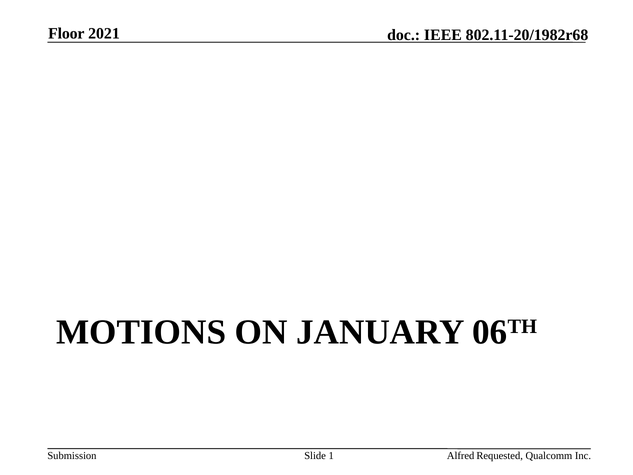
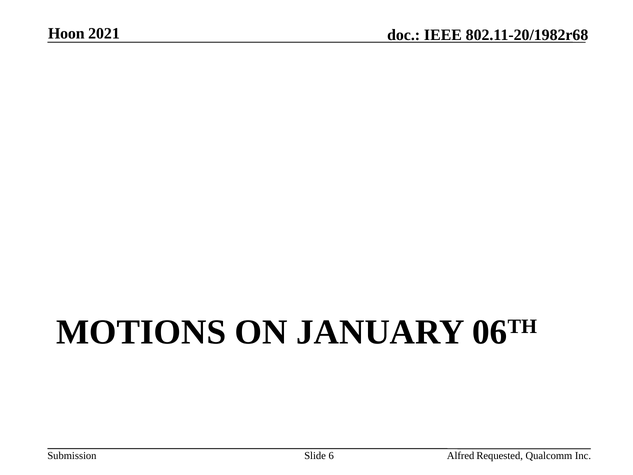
Floor: Floor -> Hoon
1: 1 -> 6
